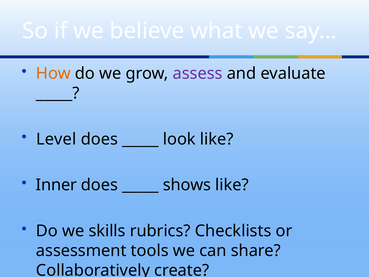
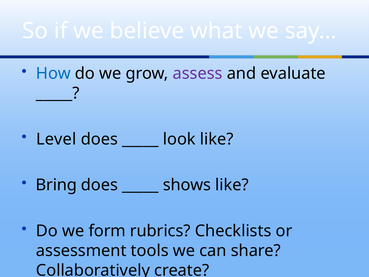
How colour: orange -> blue
Inner: Inner -> Bring
skills: skills -> form
